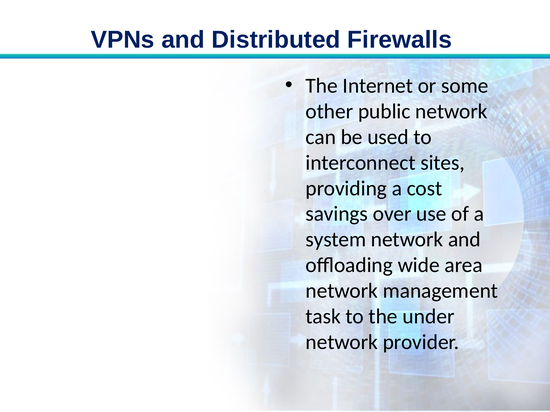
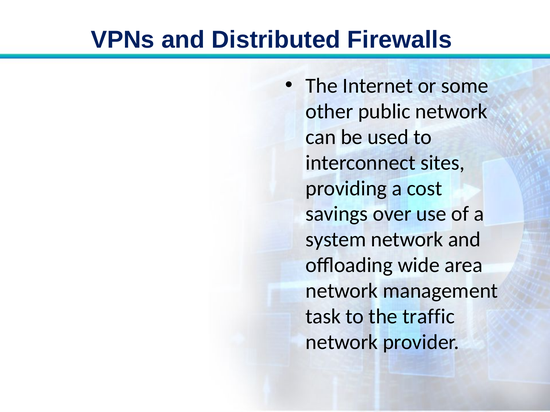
under: under -> traffic
